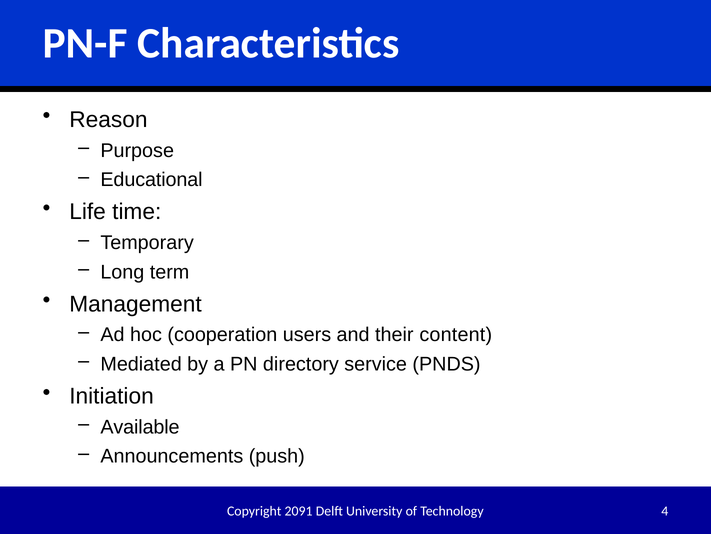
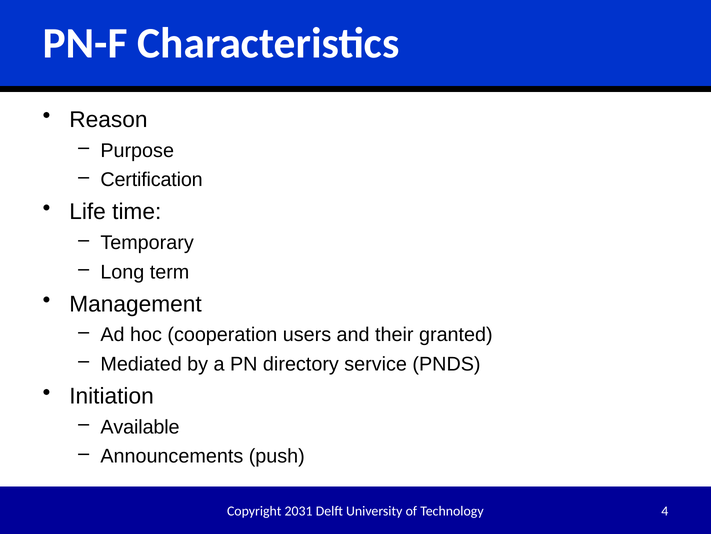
Educational: Educational -> Certification
content: content -> granted
2091: 2091 -> 2031
